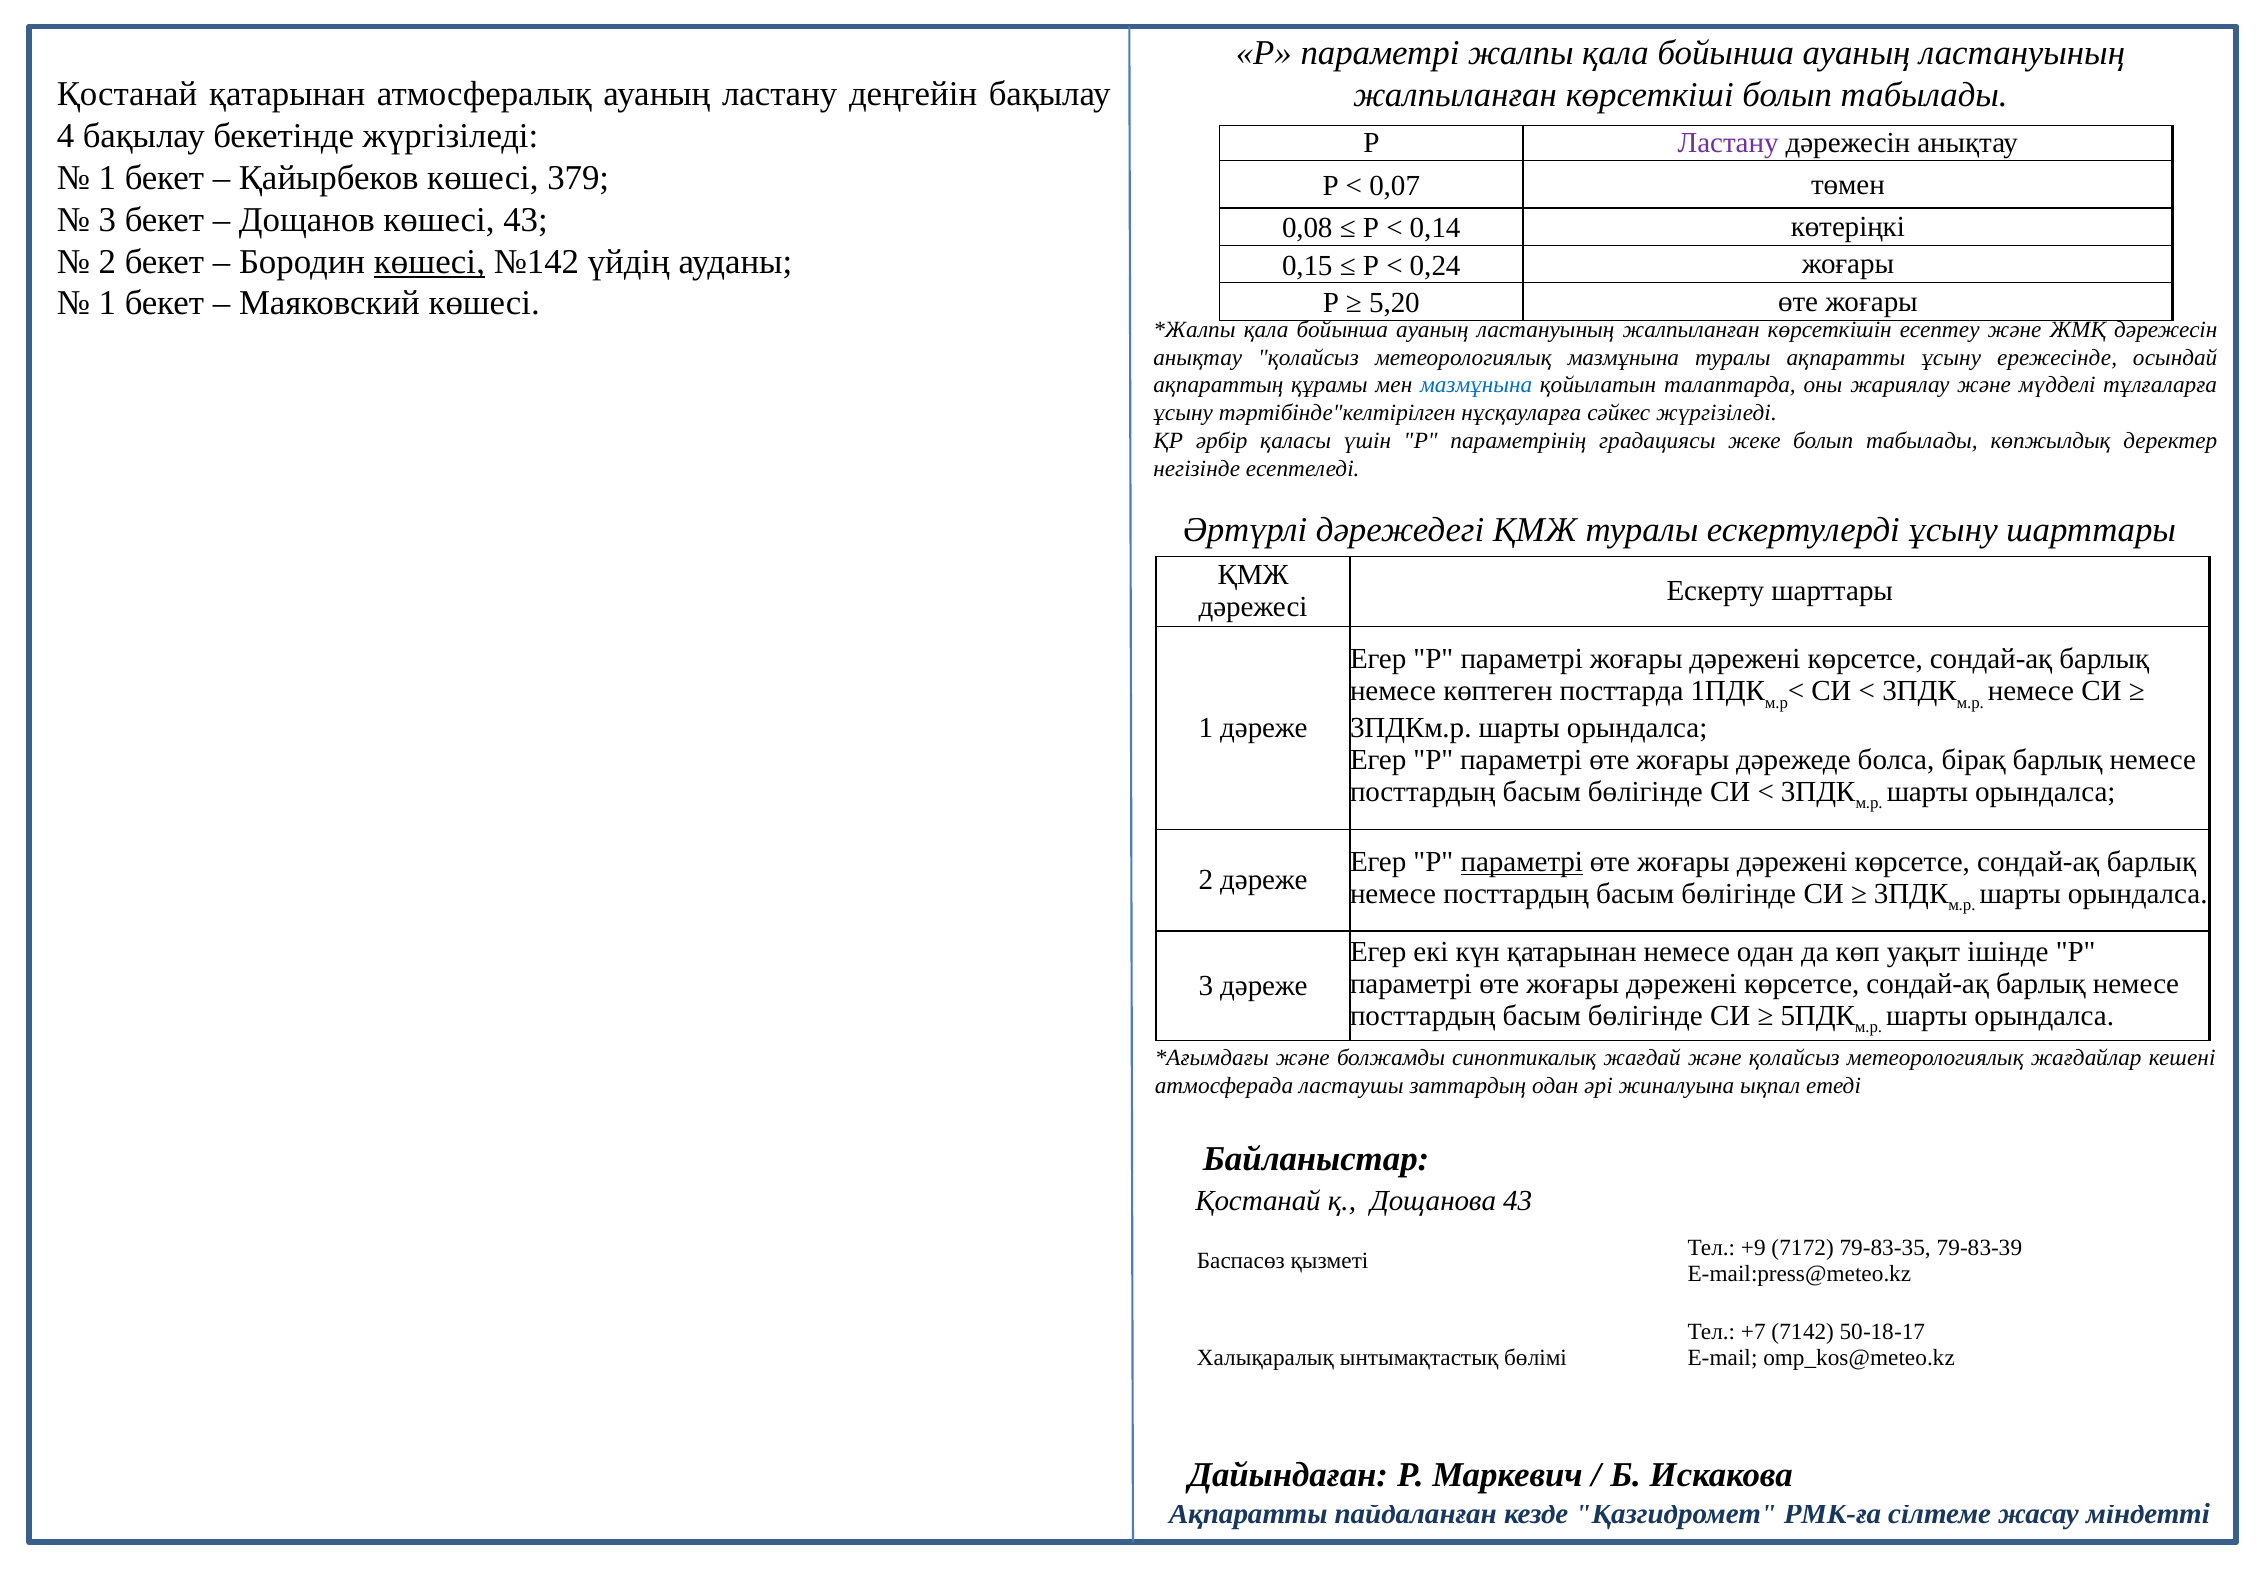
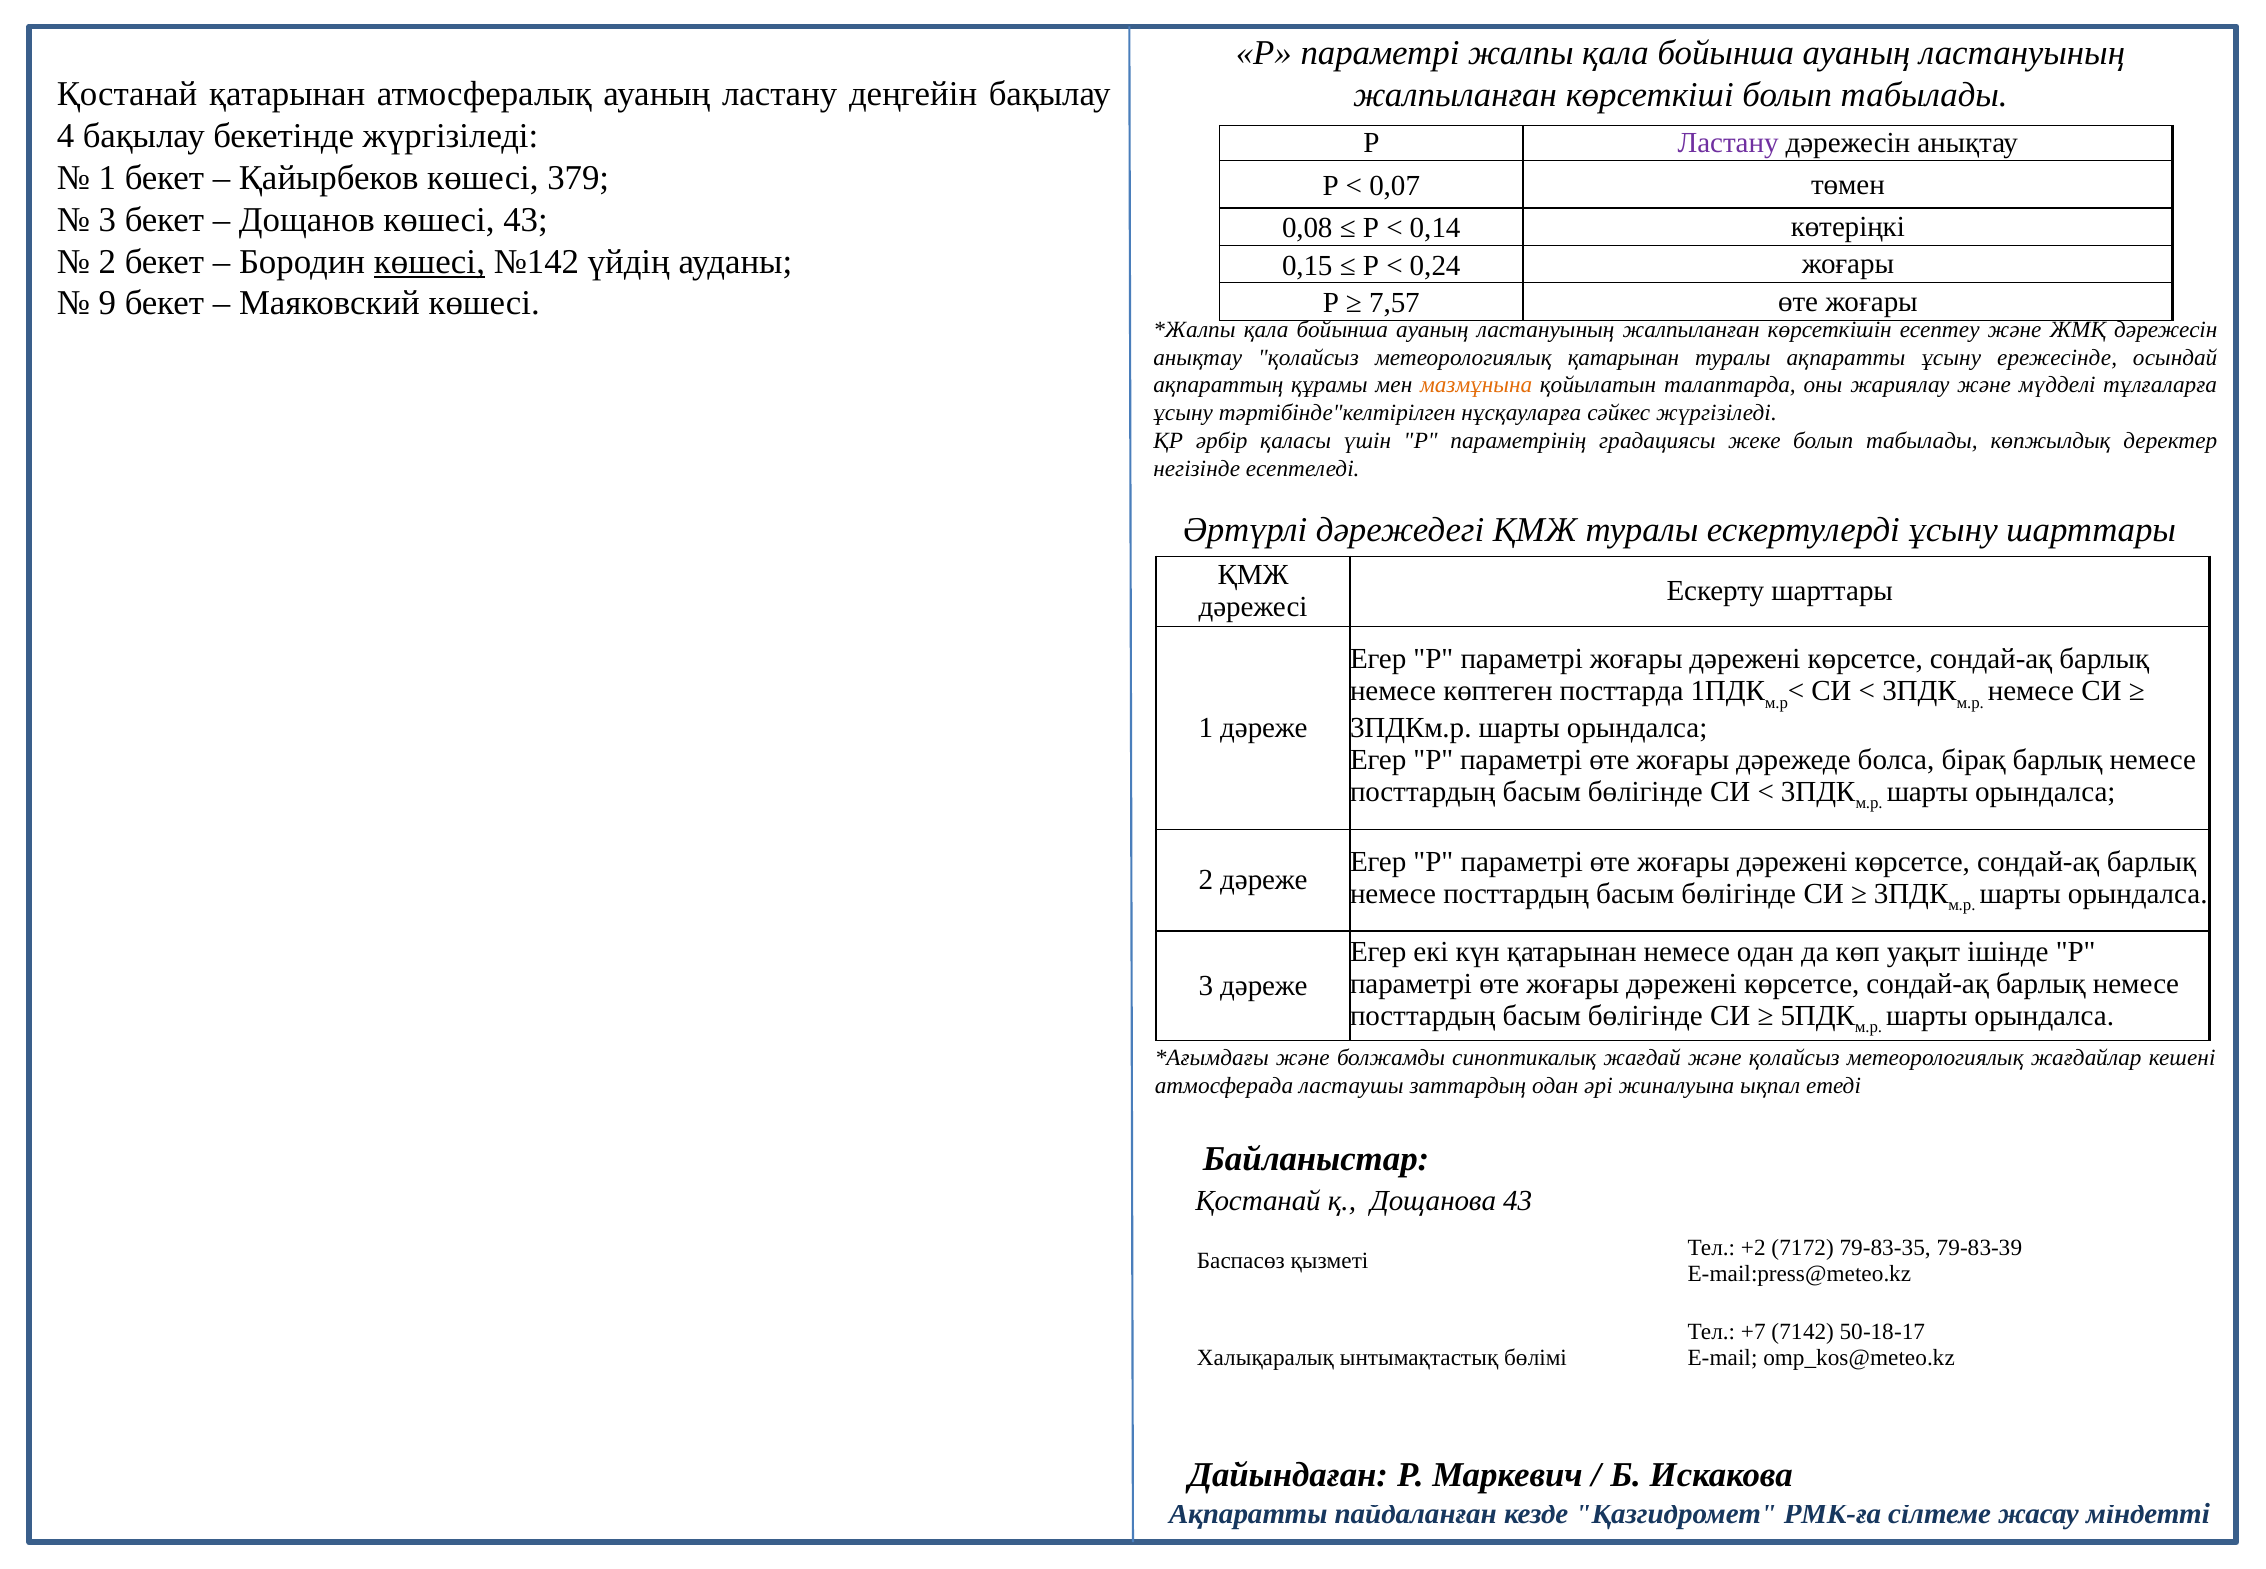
1 at (107, 303): 1 -> 9
5,20: 5,20 -> 7,57
метеорологиялық мазмұнына: мазмұнына -> қатарынан
мазмұнына at (1476, 385) colour: blue -> orange
параметрі at (1522, 862) underline: present -> none
+9: +9 -> +2
